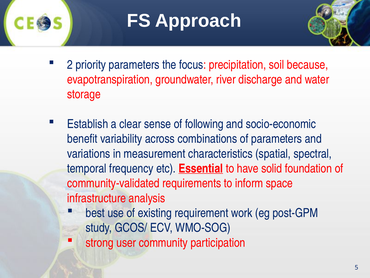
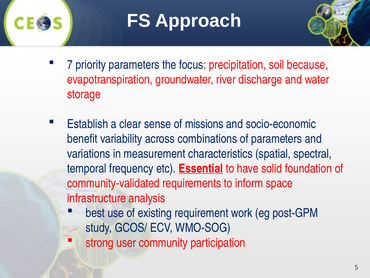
2: 2 -> 7
following: following -> missions
